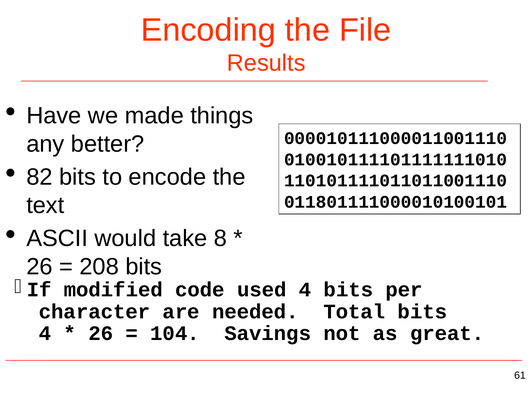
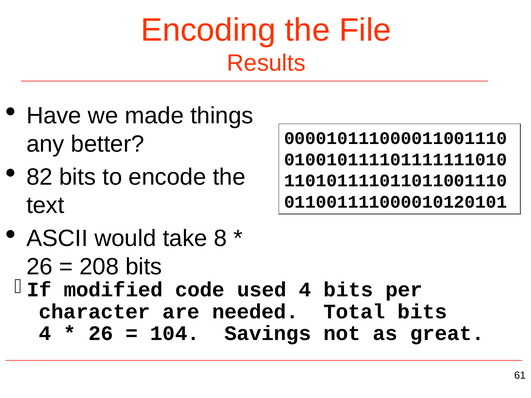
011801111000010100101: 011801111000010100101 -> 011001111000010120101
